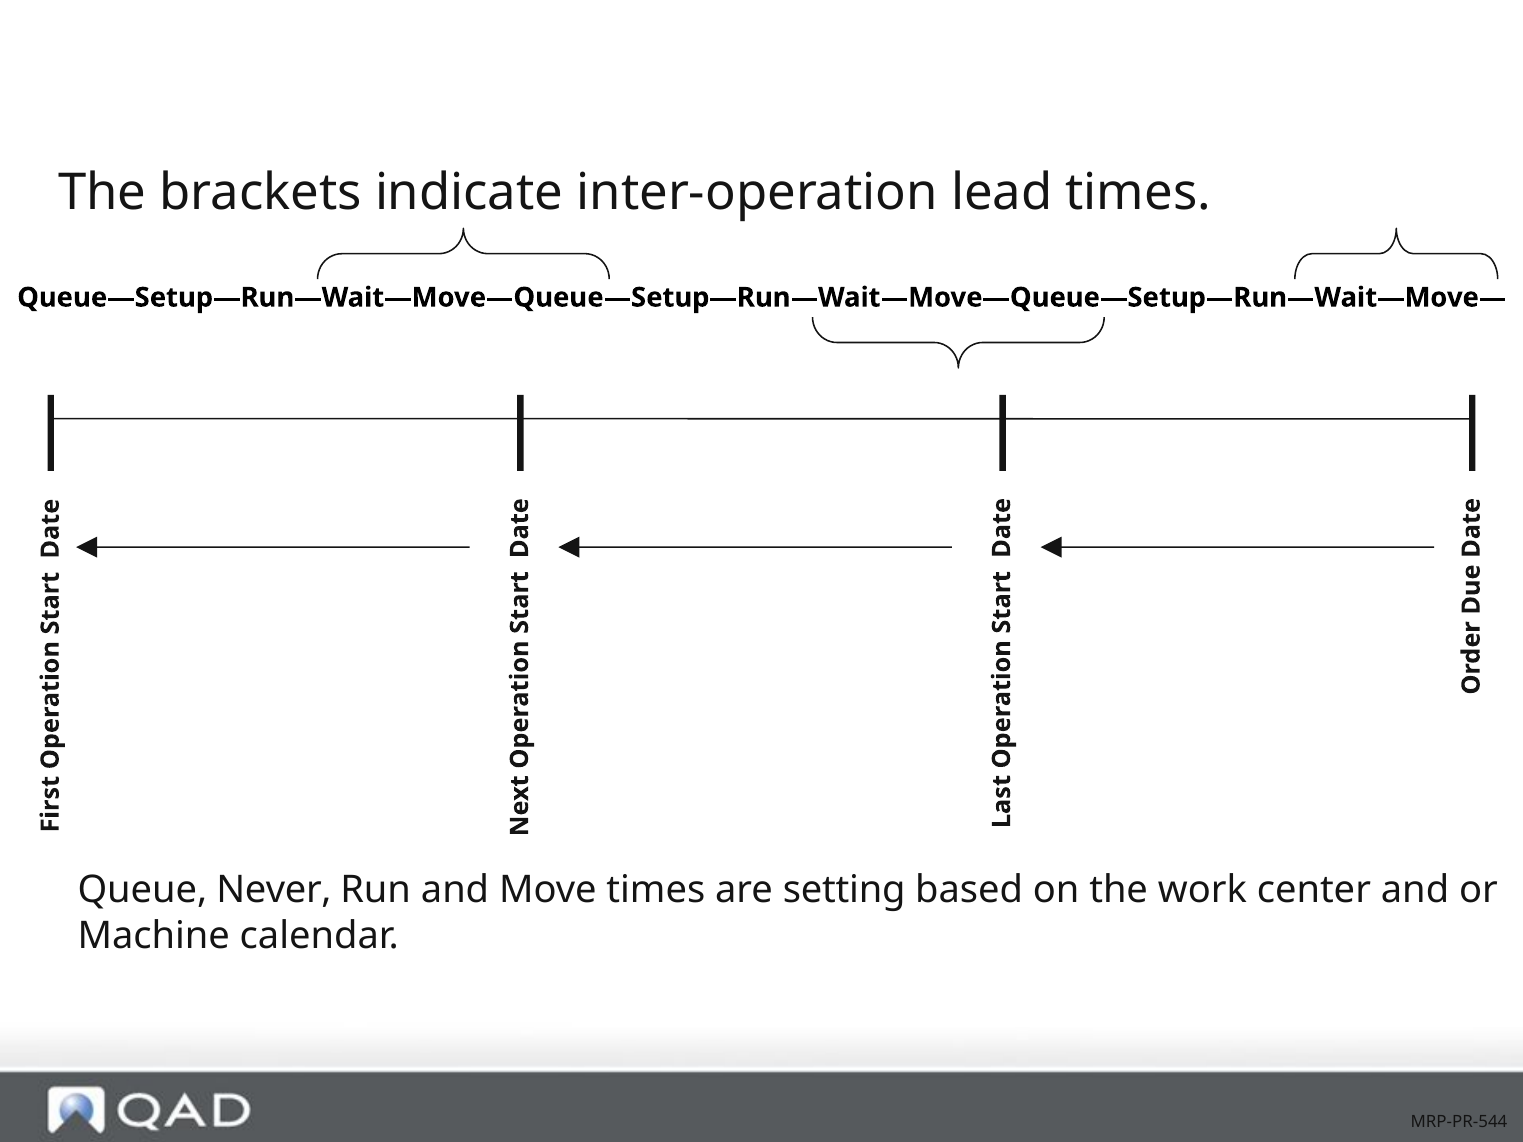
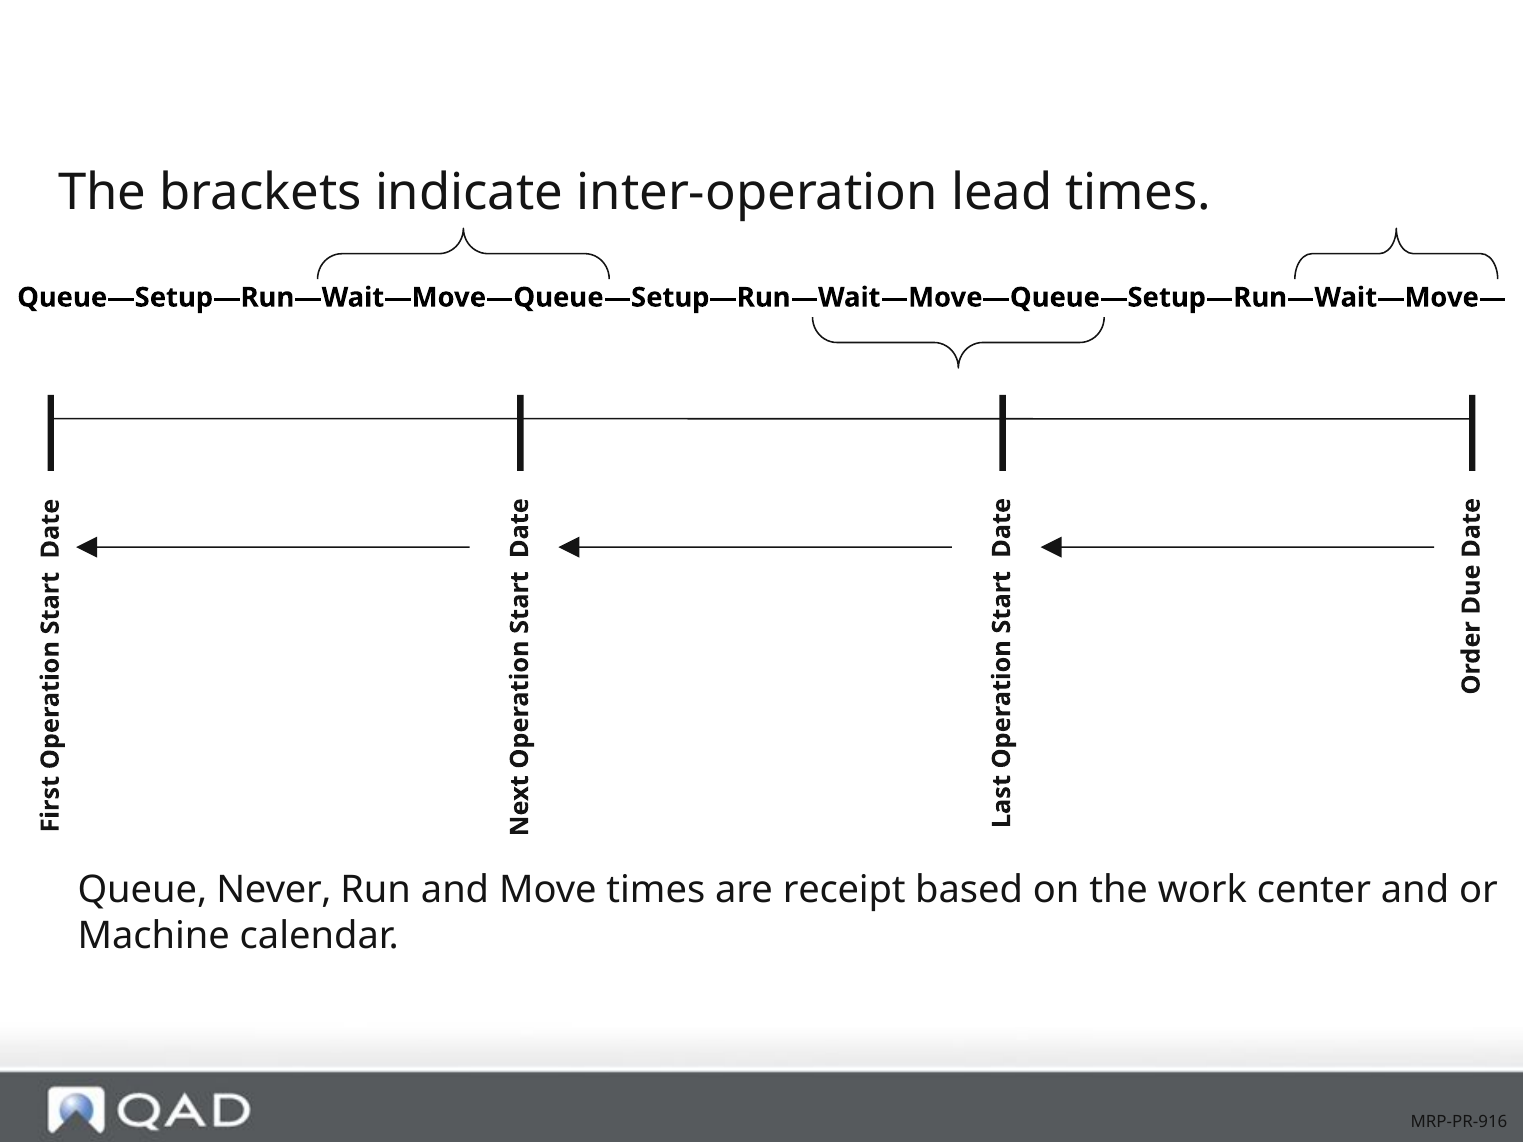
setting: setting -> receipt
MRP-PR-544: MRP-PR-544 -> MRP-PR-916
